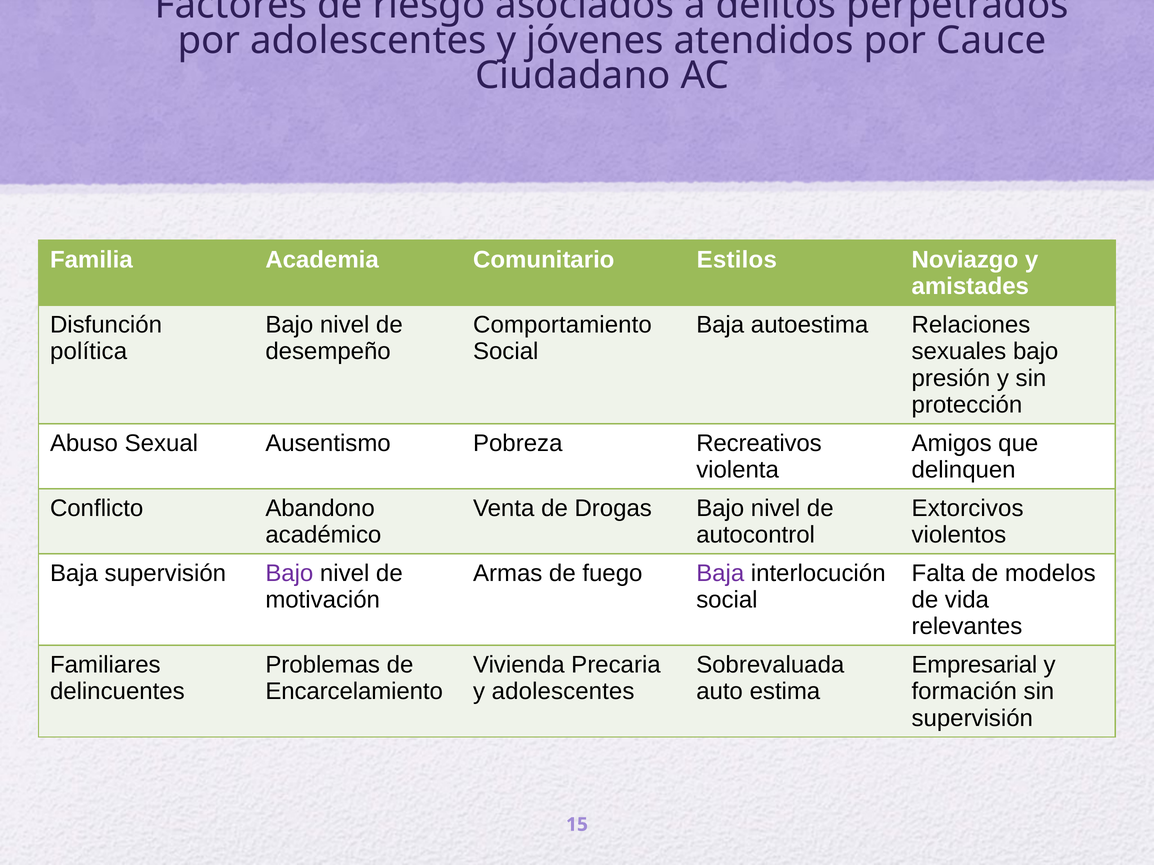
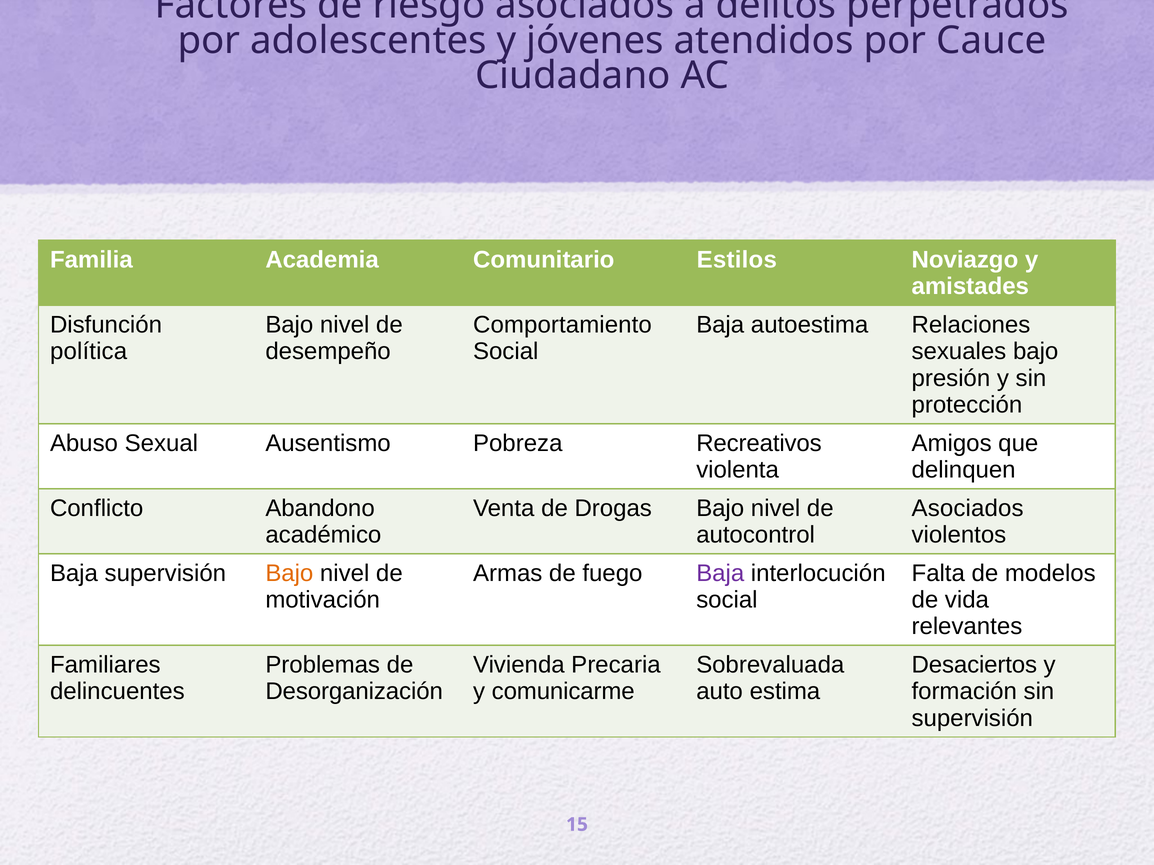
Extorcivos at (968, 508): Extorcivos -> Asociados
Bajo at (289, 573) colour: purple -> orange
Empresarial: Empresarial -> Desaciertos
Encarcelamiento: Encarcelamiento -> Desorganización
y adolescentes: adolescentes -> comunicarme
